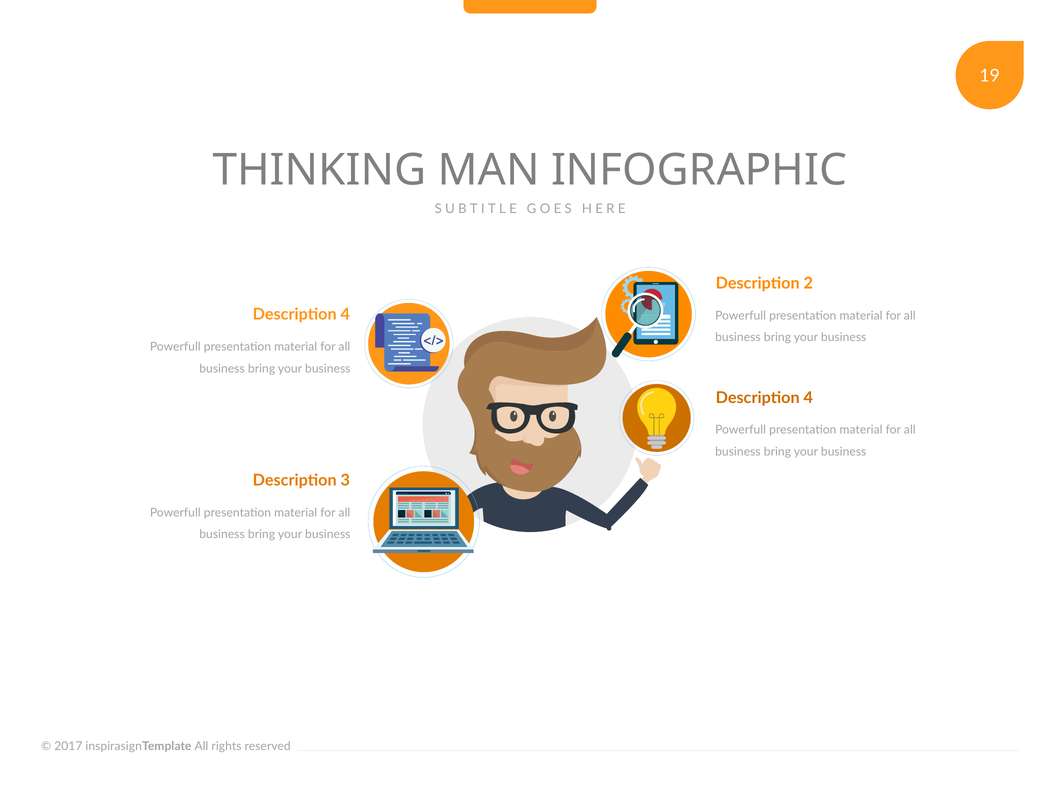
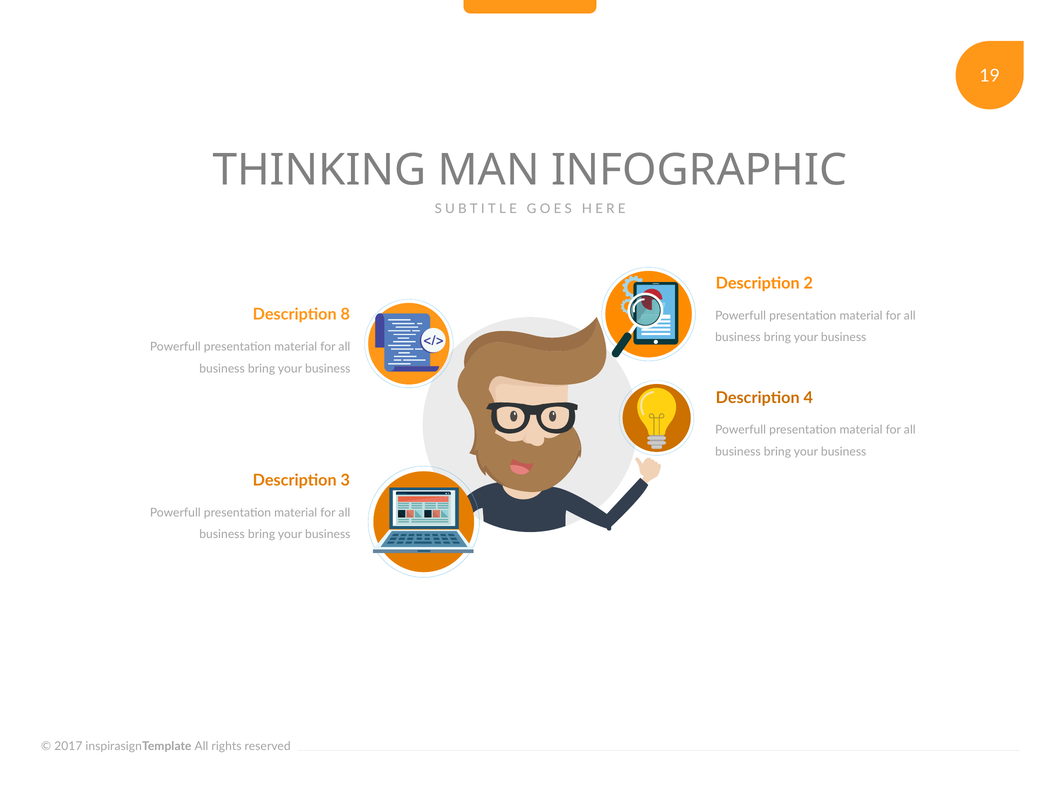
4 at (345, 315): 4 -> 8
